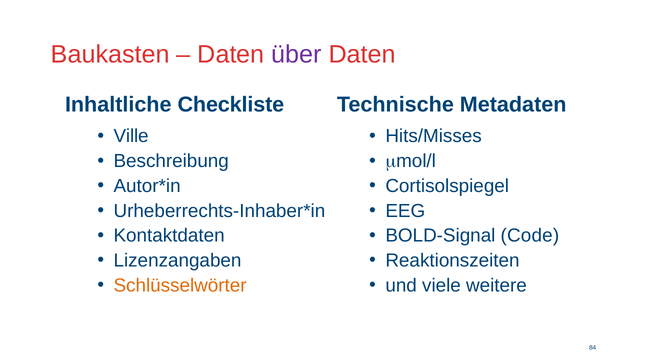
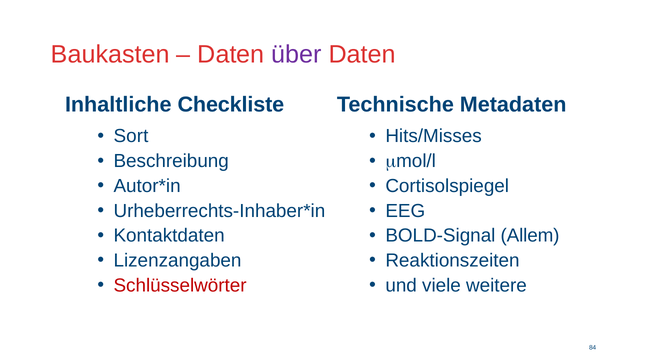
Ville: Ville -> Sort
Code: Code -> Allem
Schlüsselwörter colour: orange -> red
